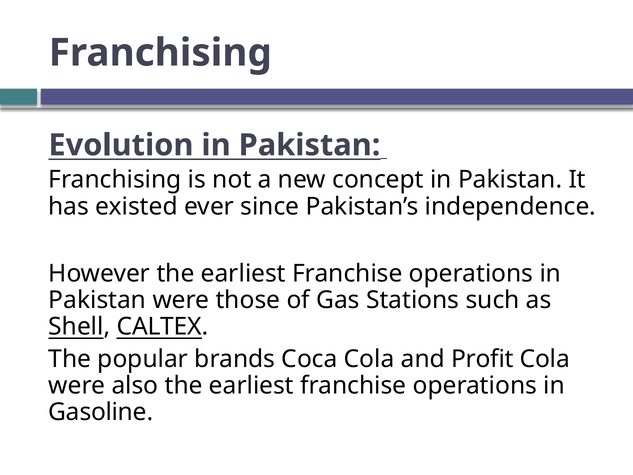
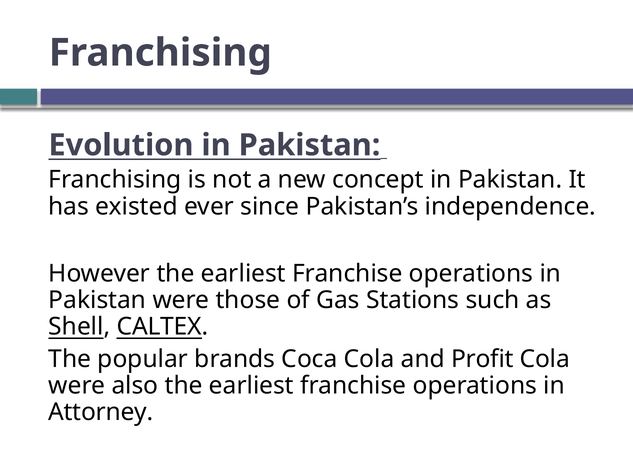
Gasoline: Gasoline -> Attorney
